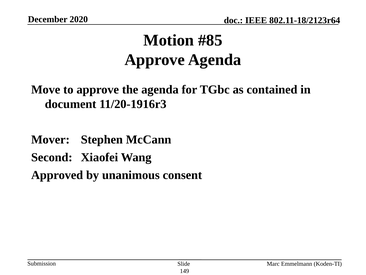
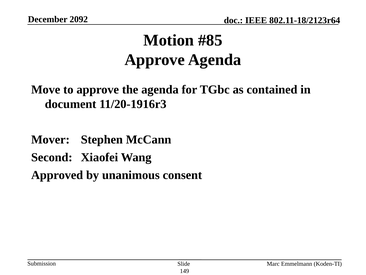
2020: 2020 -> 2092
